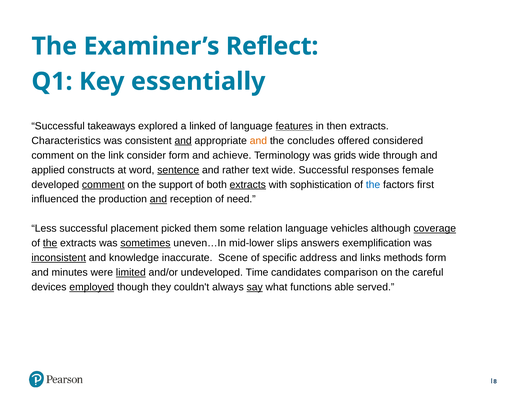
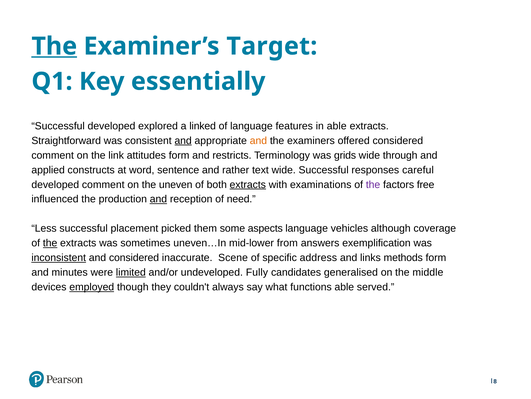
The at (54, 46) underline: none -> present
Reflect: Reflect -> Target
Successful takeaways: takeaways -> developed
features underline: present -> none
in then: then -> able
Characteristics: Characteristics -> Straightforward
concludes: concludes -> examiners
consider: consider -> attitudes
achieve: achieve -> restricts
sentence underline: present -> none
female: female -> careful
comment at (103, 184) underline: present -> none
support: support -> uneven
sophistication: sophistication -> examinations
the at (373, 184) colour: blue -> purple
first: first -> free
relation: relation -> aspects
coverage underline: present -> none
sometimes underline: present -> none
slips: slips -> from
and knowledge: knowledge -> considered
Time: Time -> Fully
comparison: comparison -> generalised
careful: careful -> middle
say underline: present -> none
